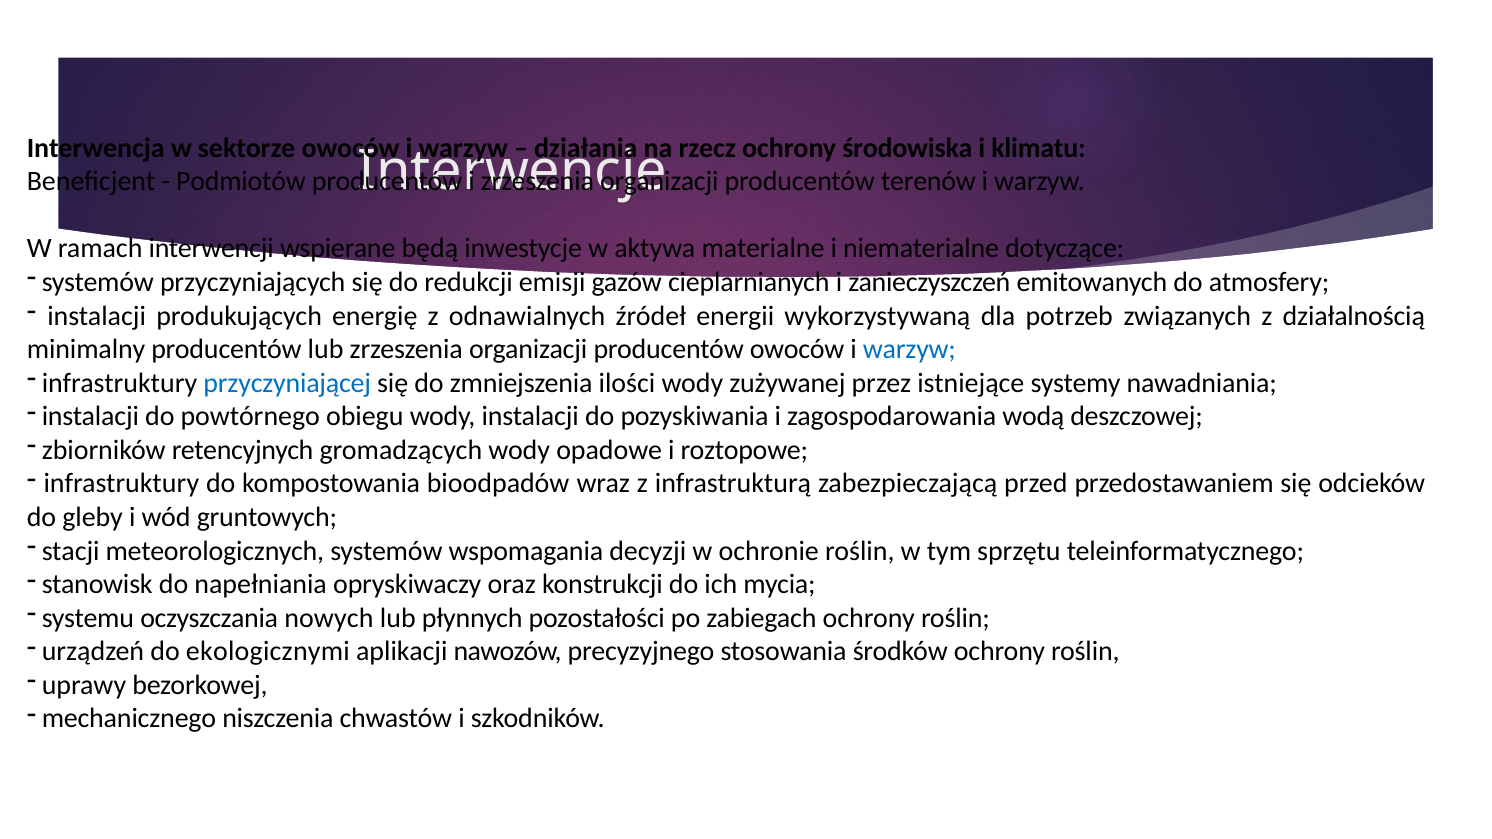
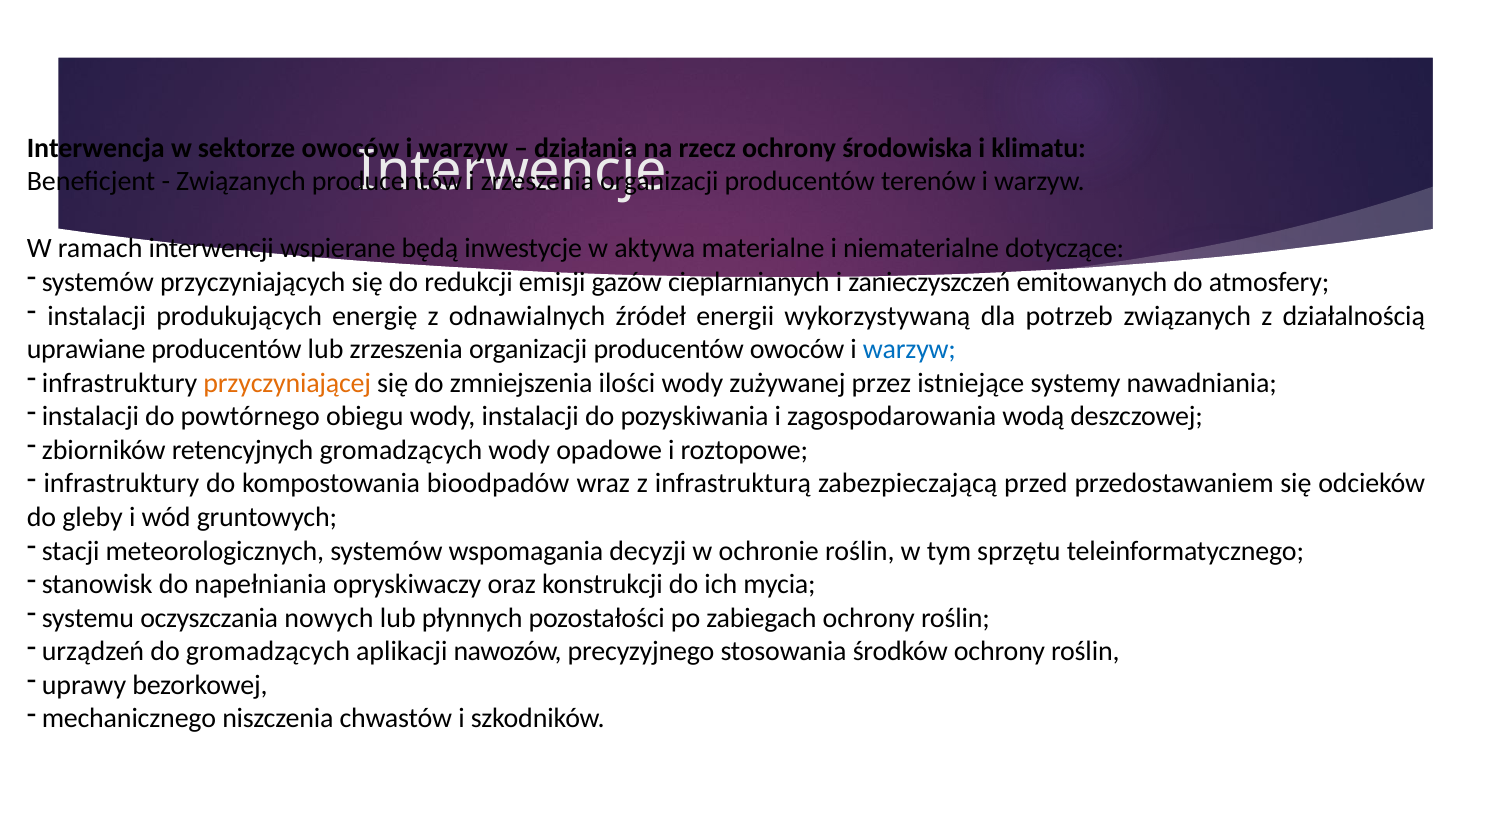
Podmiotów at (241, 182): Podmiotów -> Związanych
minimalny: minimalny -> uprawiane
przyczyniającej colour: blue -> orange
do ekologicznymi: ekologicznymi -> gromadzących
